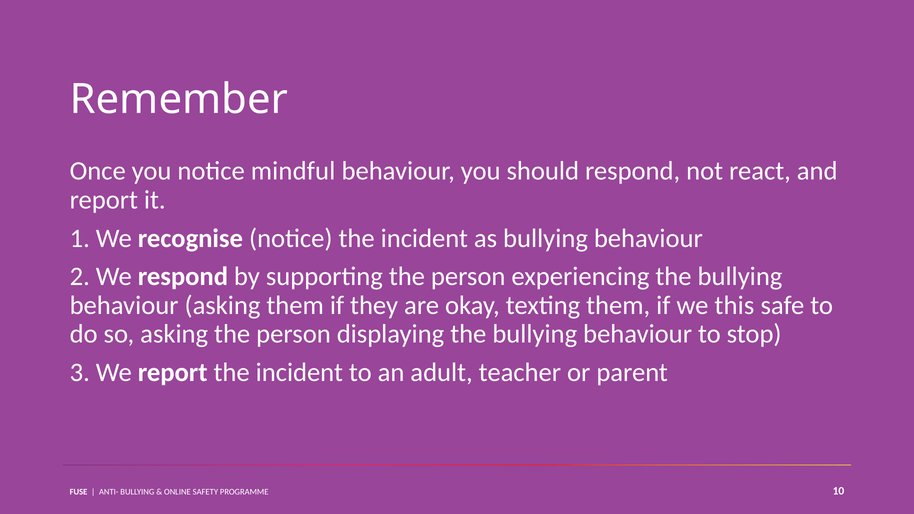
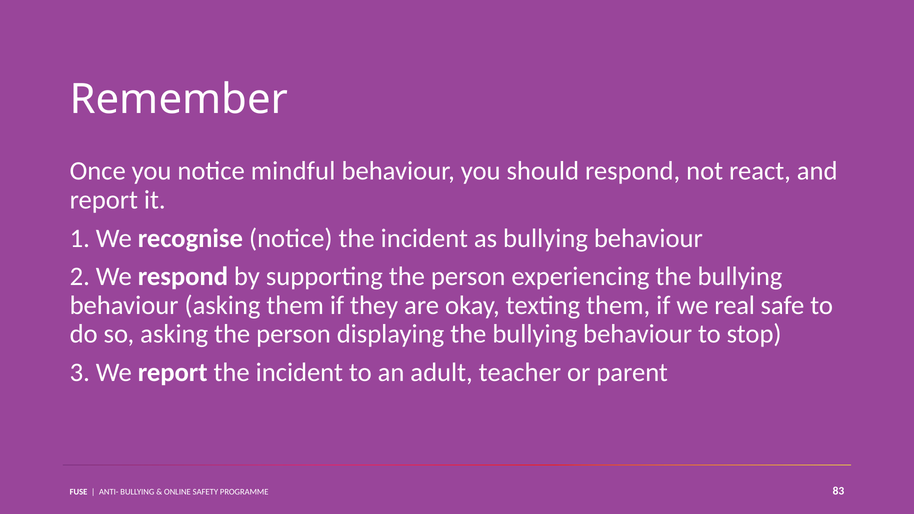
this: this -> real
10: 10 -> 83
